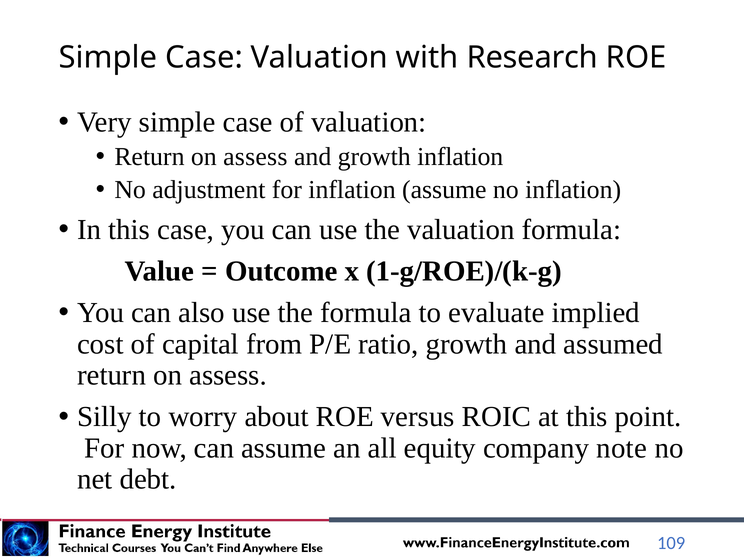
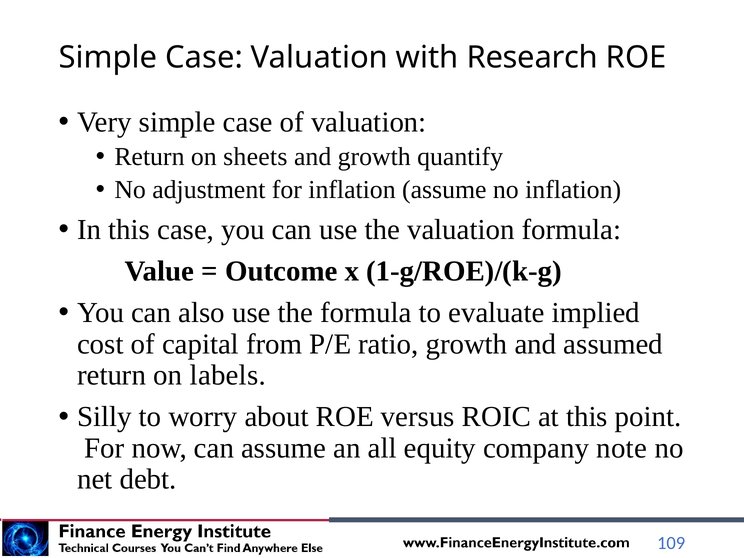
assess at (255, 157): assess -> sheets
growth inflation: inflation -> quantify
assess at (228, 375): assess -> labels
